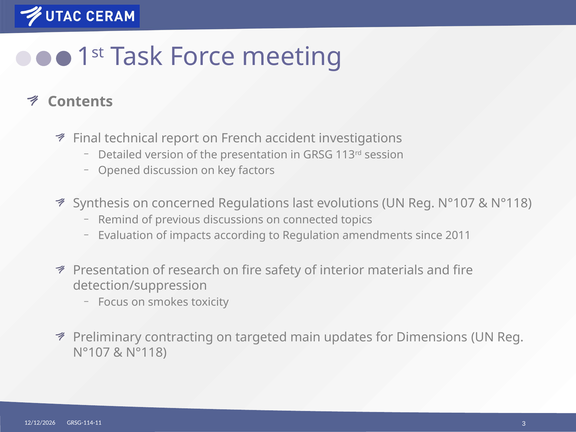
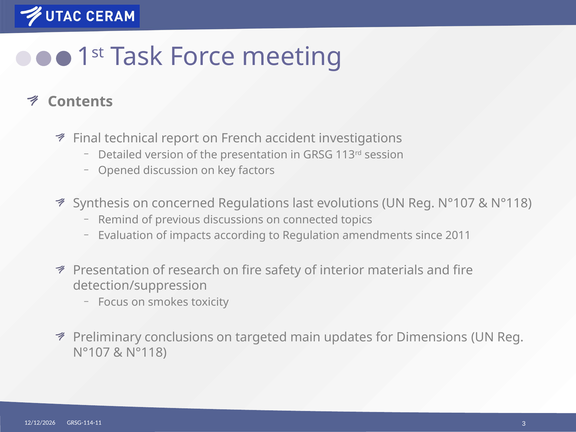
contracting: contracting -> conclusions
